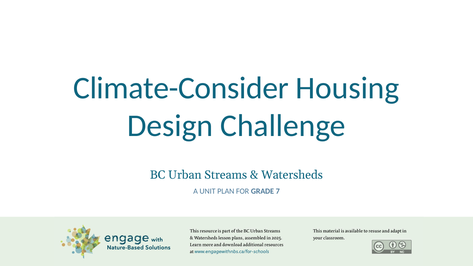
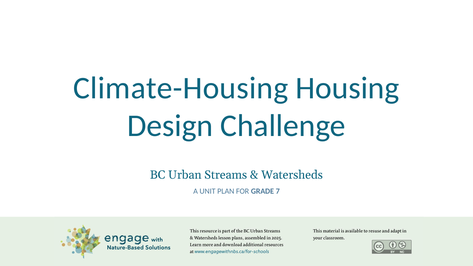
Climate-Consider: Climate-Consider -> Climate-Housing
